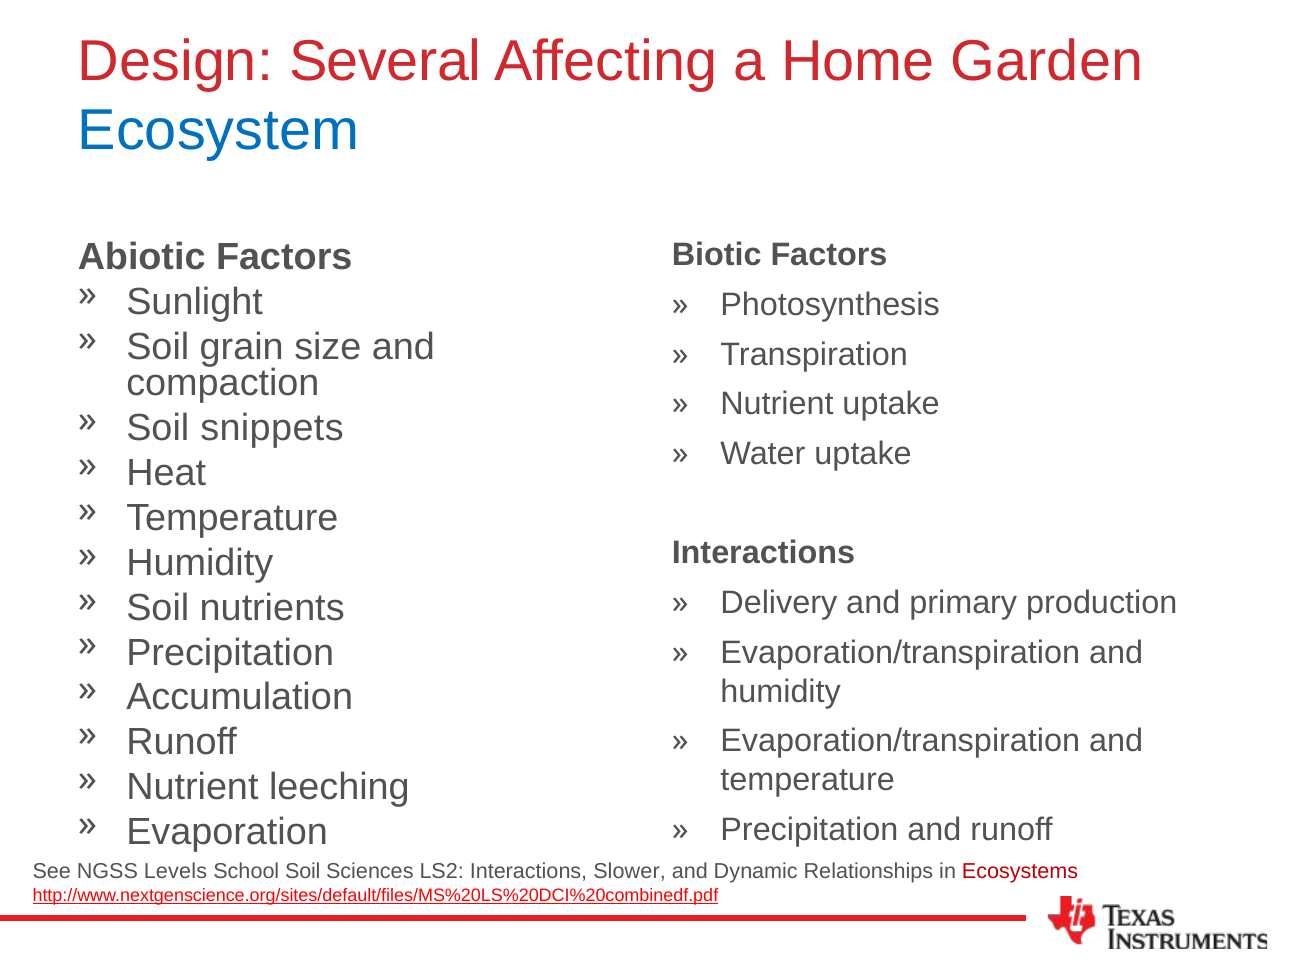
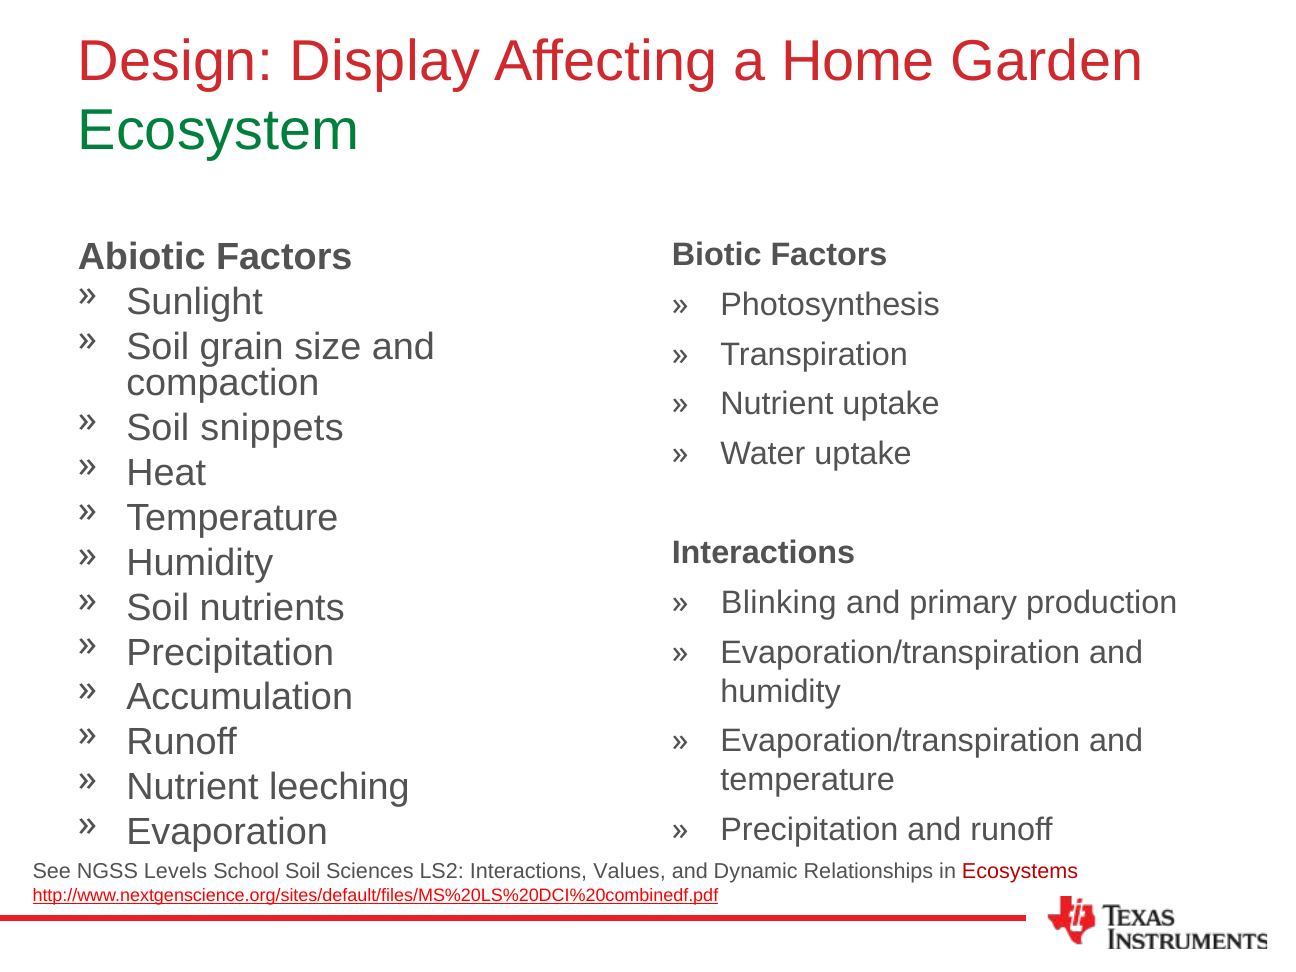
Several: Several -> Display
Ecosystem colour: blue -> green
Delivery: Delivery -> Blinking
Slower: Slower -> Values
